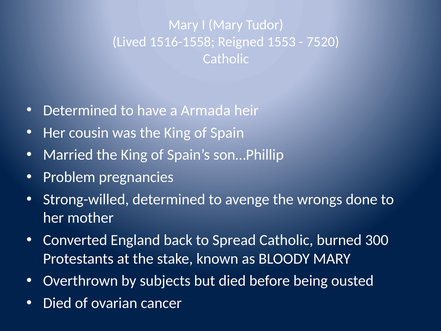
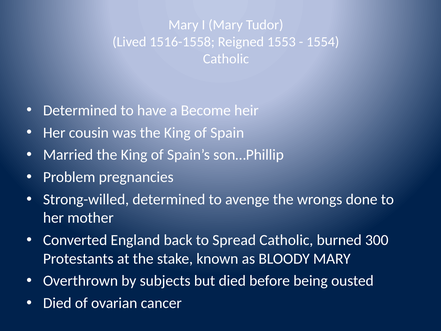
7520: 7520 -> 1554
Armada: Armada -> Become
